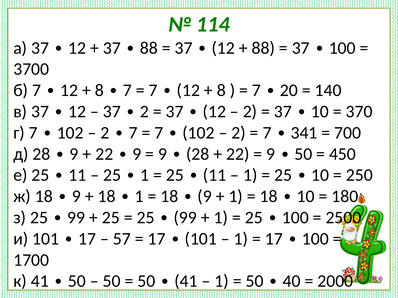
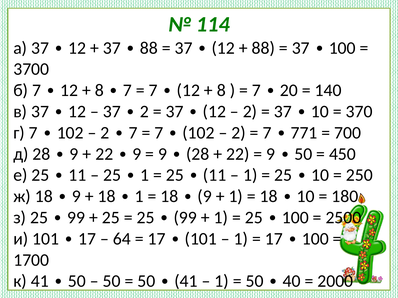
341: 341 -> 771
57: 57 -> 64
